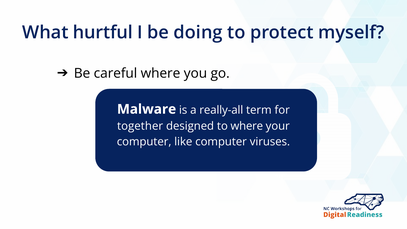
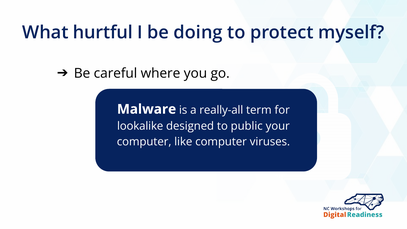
together: together -> lookalike
to where: where -> public
